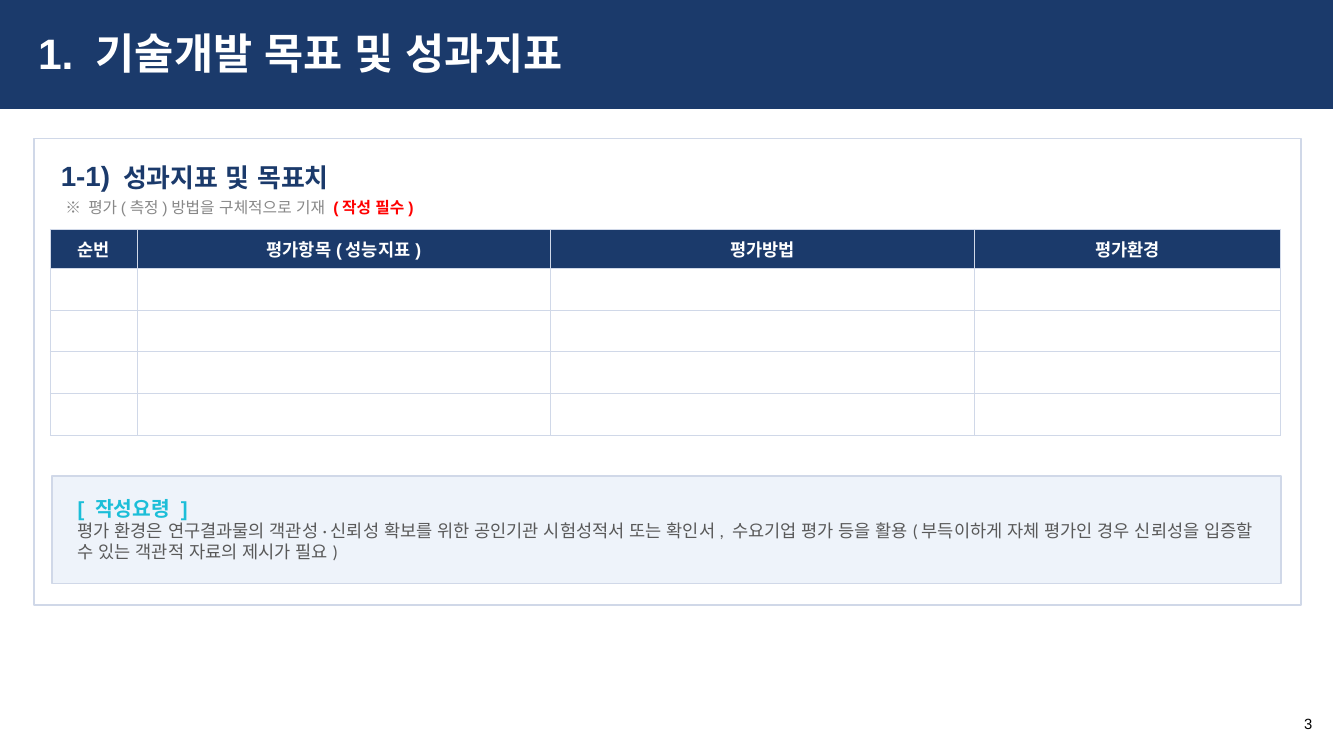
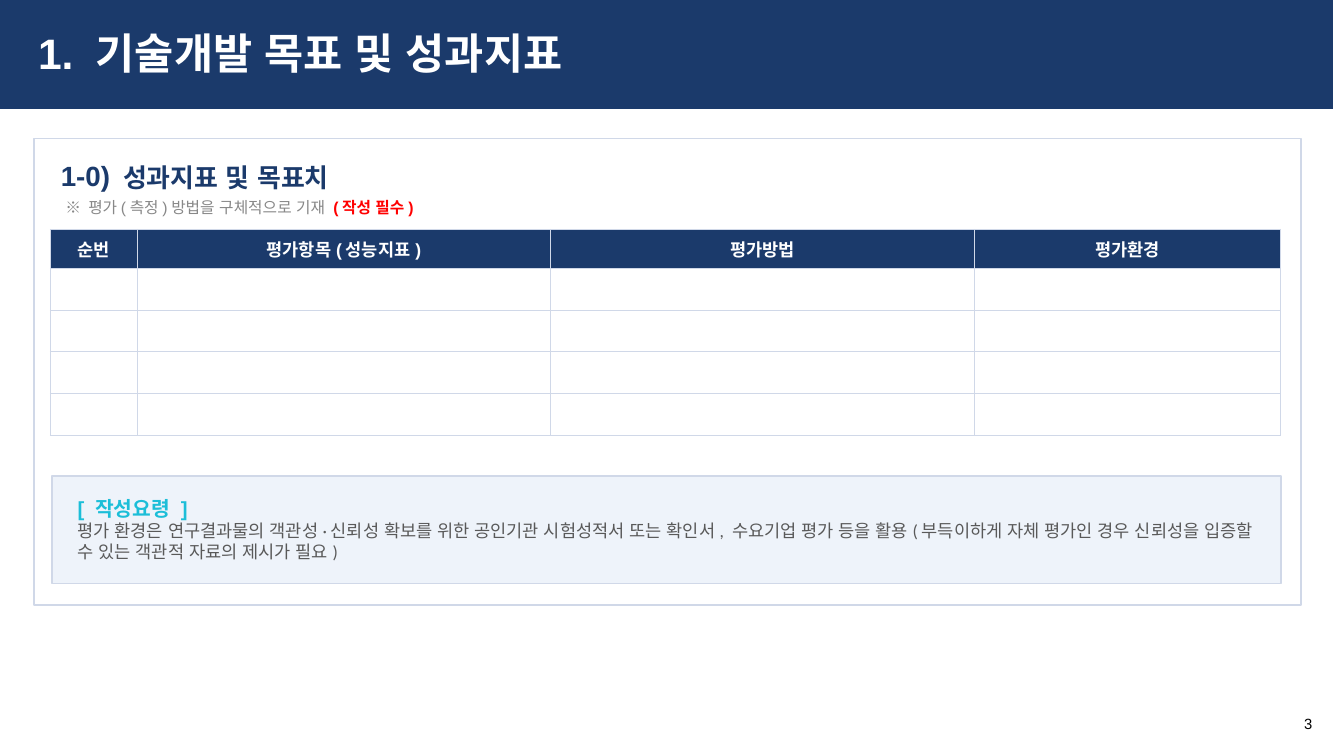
1-1: 1-1 -> 1-0
